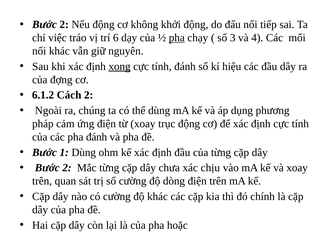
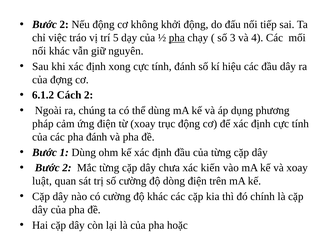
6: 6 -> 5
xong underline: present -> none
chịu: chịu -> kiến
trên at (42, 181): trên -> luật
